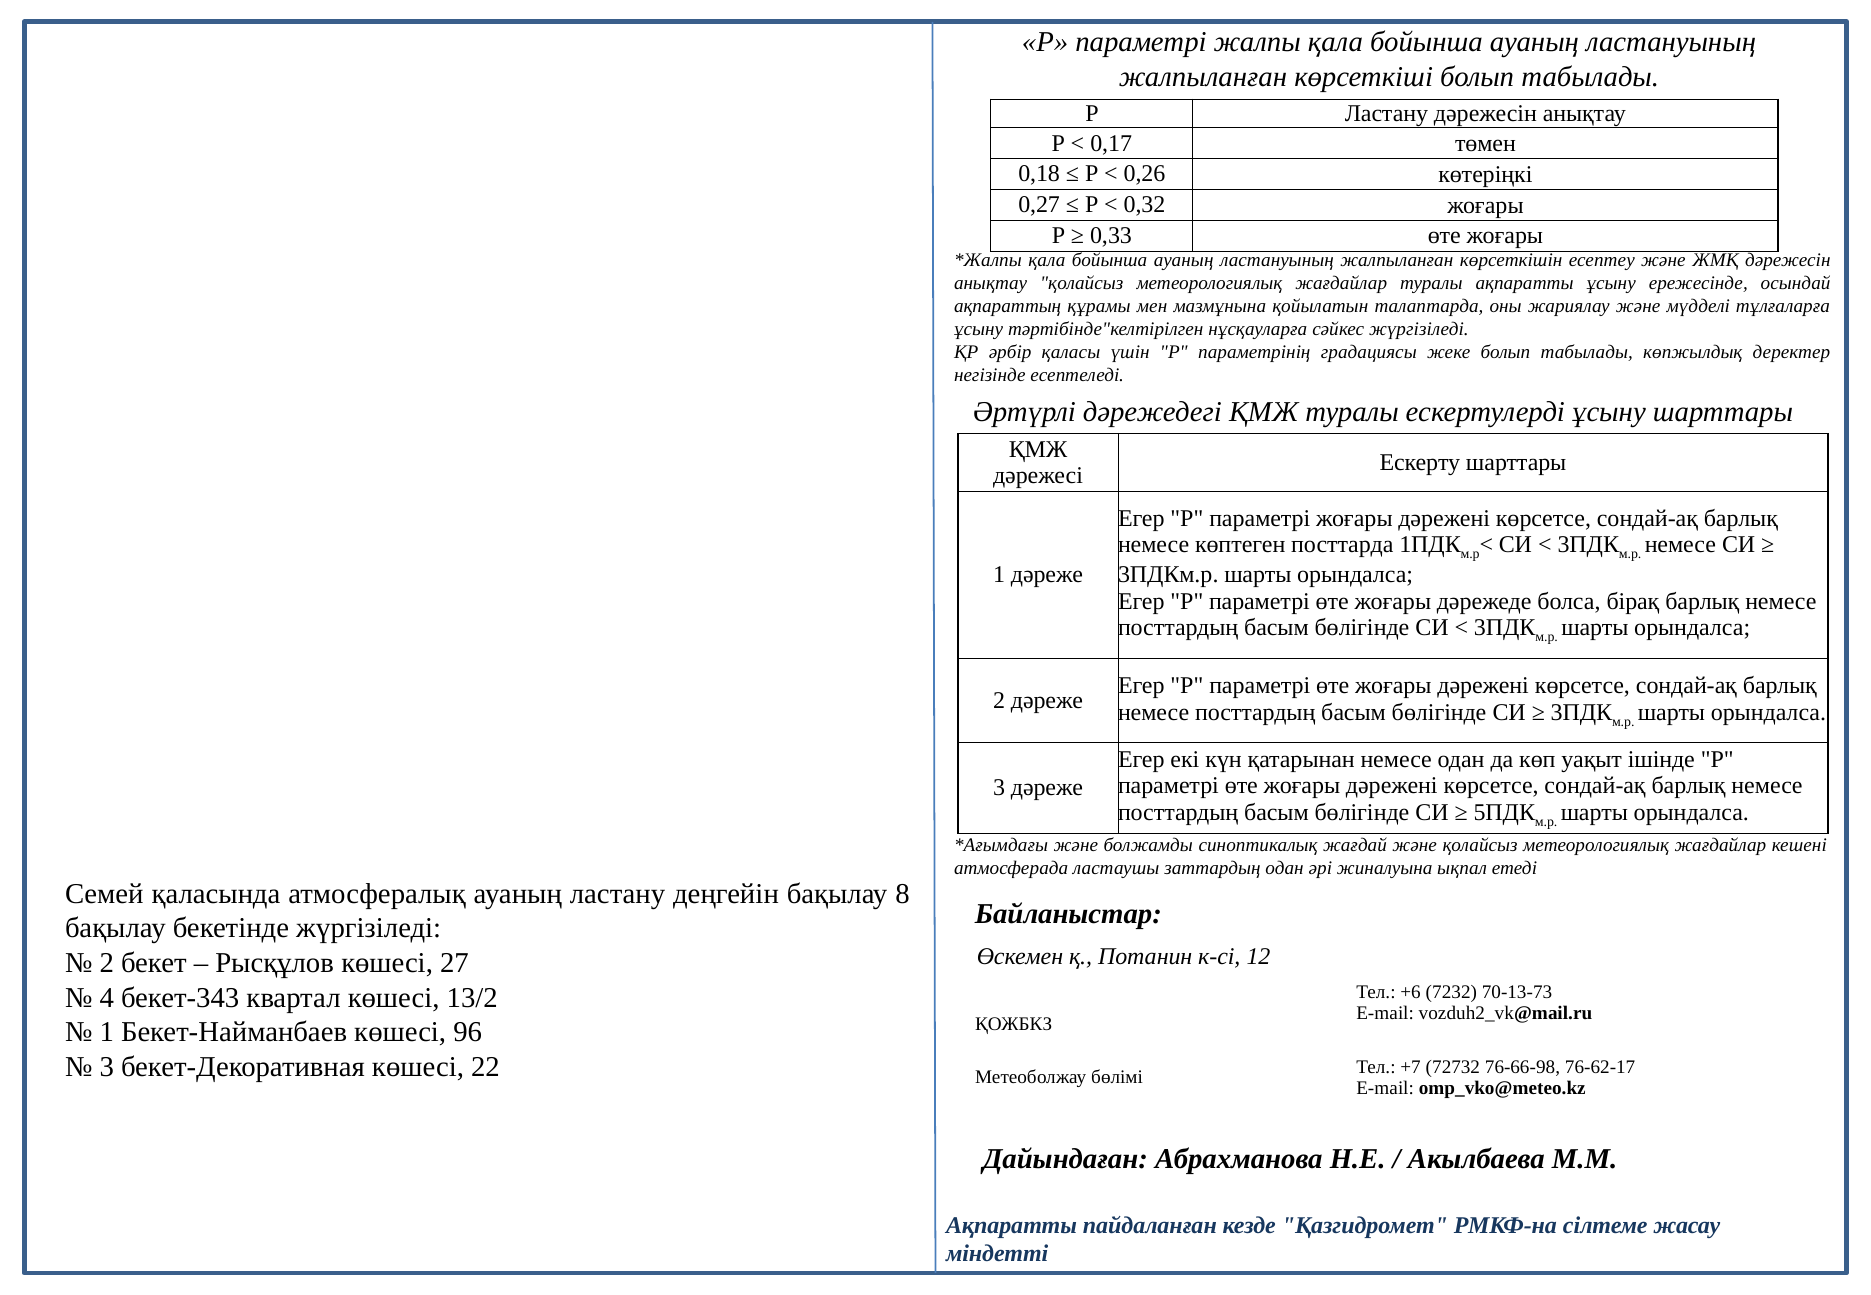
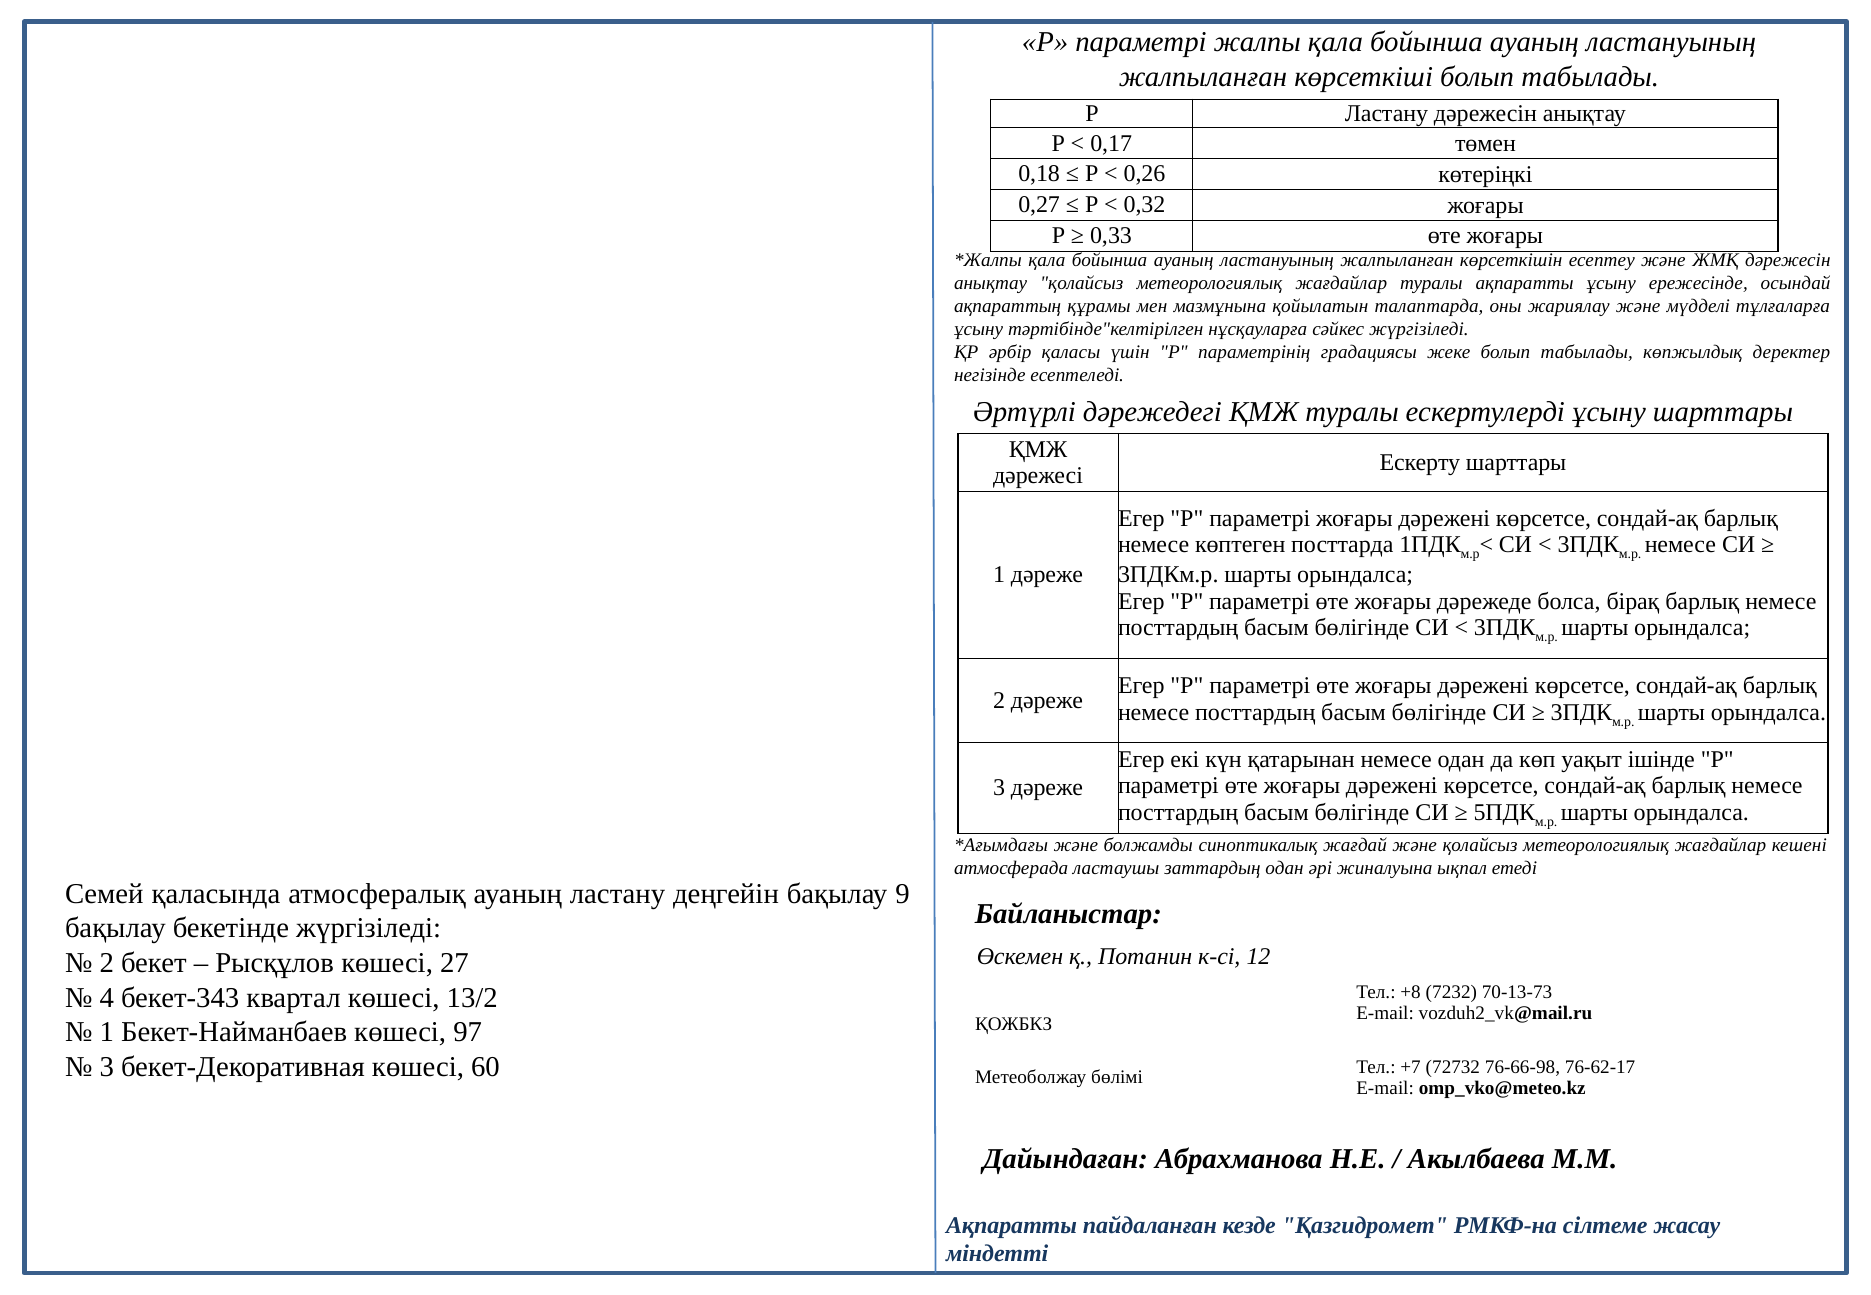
8: 8 -> 9
+6: +6 -> +8
96: 96 -> 97
22: 22 -> 60
